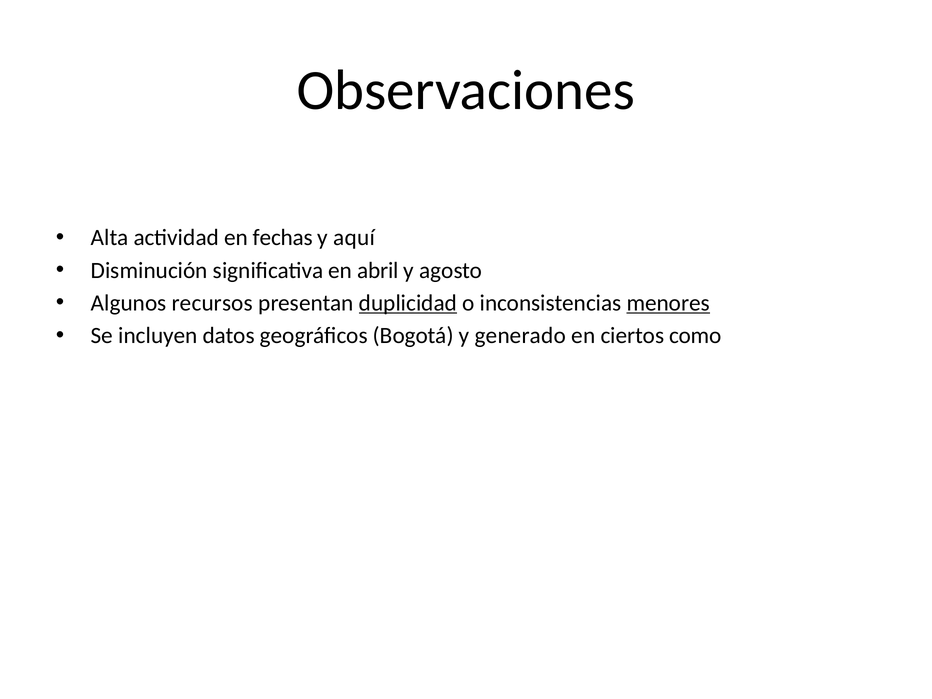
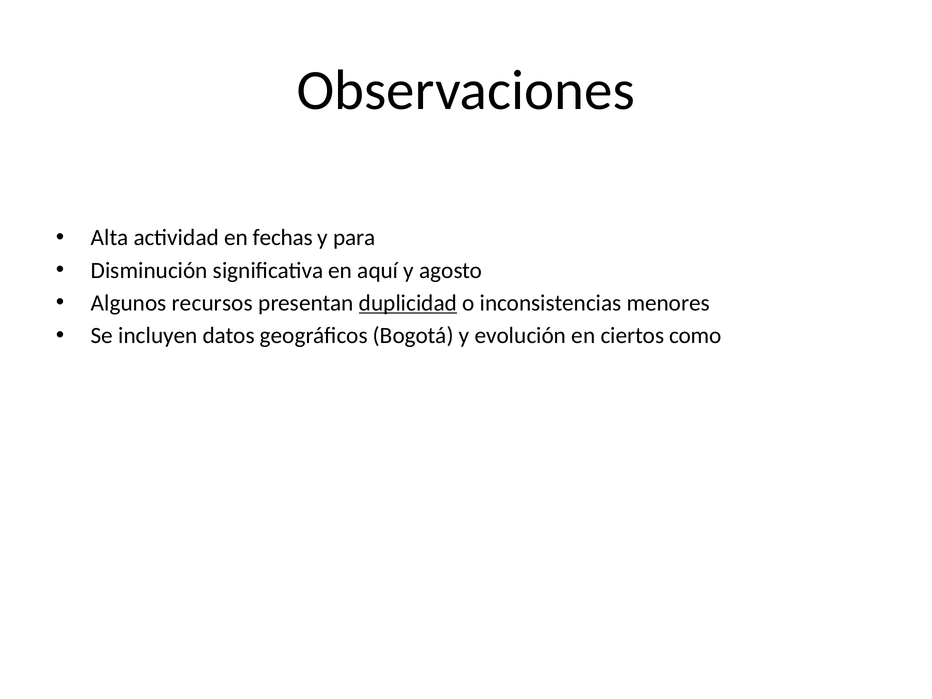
aquí: aquí -> para
abril: abril -> aquí
menores underline: present -> none
generado: generado -> evolución
